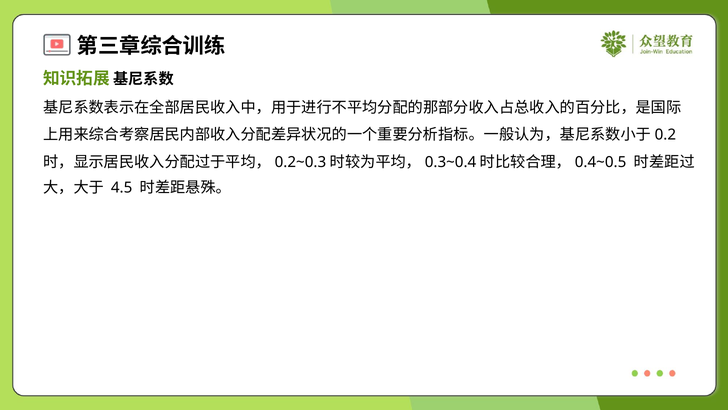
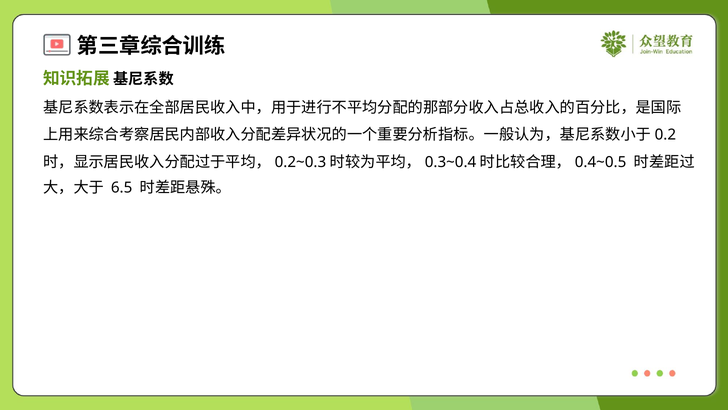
4.5: 4.5 -> 6.5
